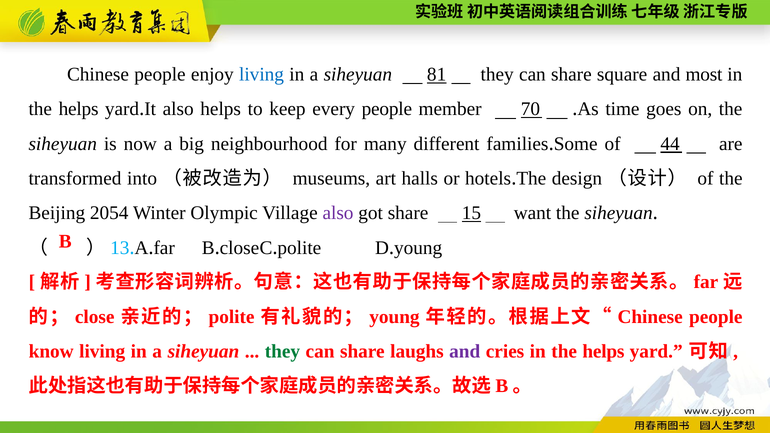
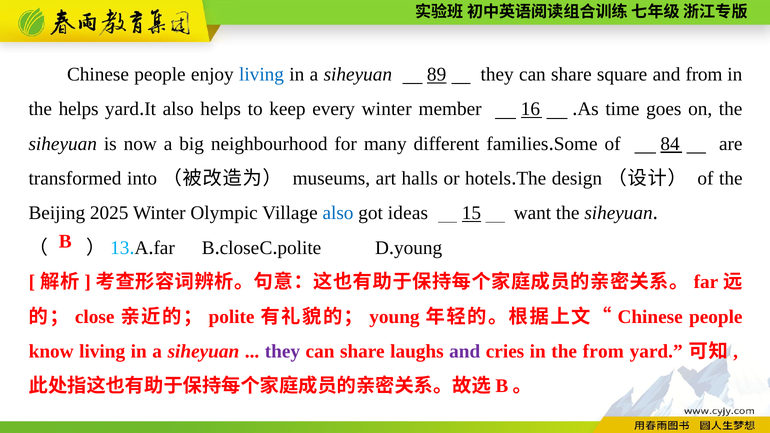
81: 81 -> 89
and most: most -> from
every people: people -> winter
70: 70 -> 16
44: 44 -> 84
2054: 2054 -> 2025
also at (338, 213) colour: purple -> blue
got share: share -> ideas
they at (282, 352) colour: green -> purple
cries in the helps: helps -> from
